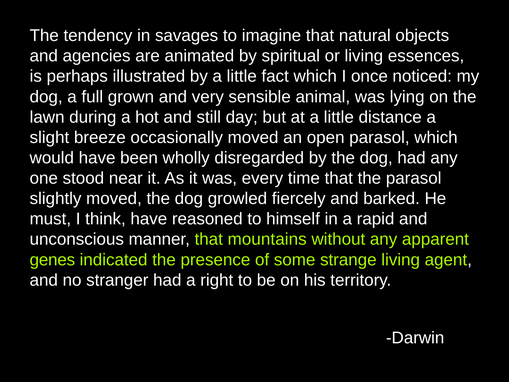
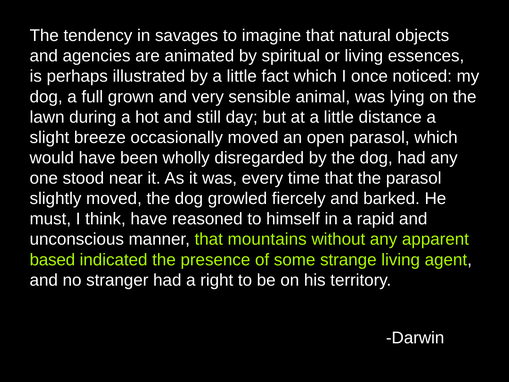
genes: genes -> based
